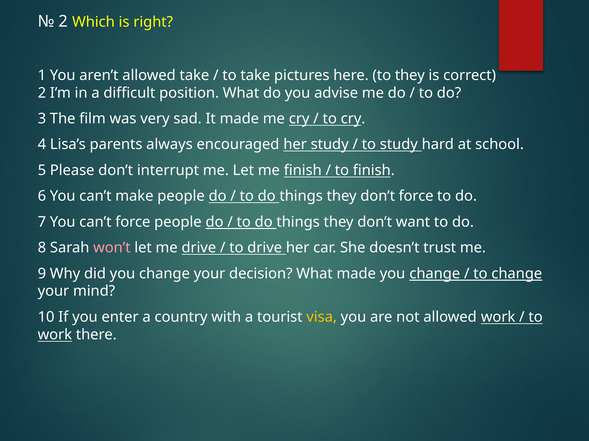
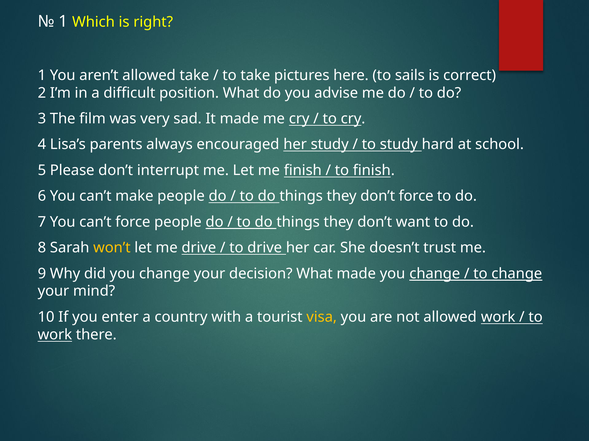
2 at (63, 21): 2 -> 1
to they: they -> sails
won’t colour: pink -> yellow
